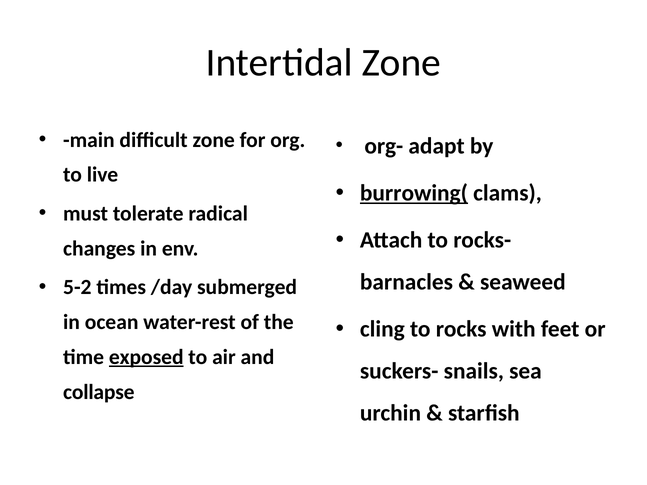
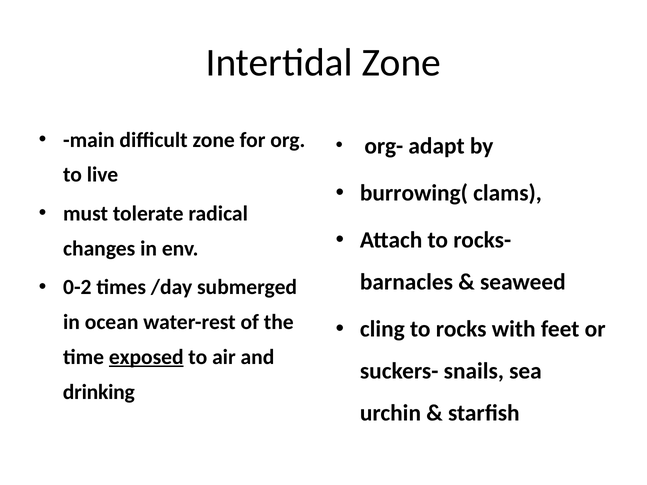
burrowing( underline: present -> none
5-2: 5-2 -> 0-2
collapse: collapse -> drinking
